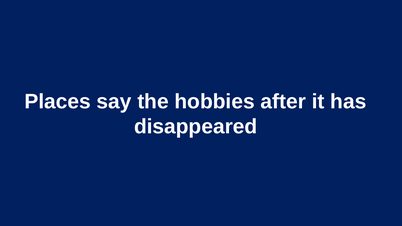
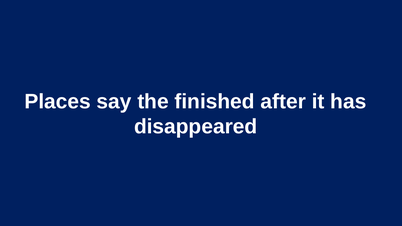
hobbies: hobbies -> finished
